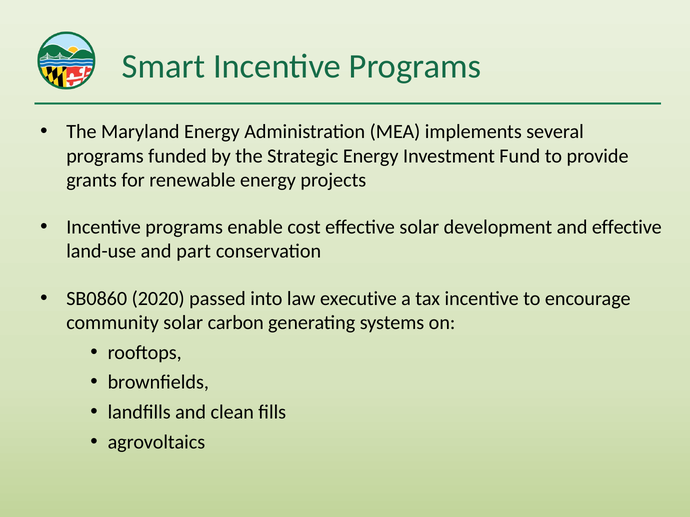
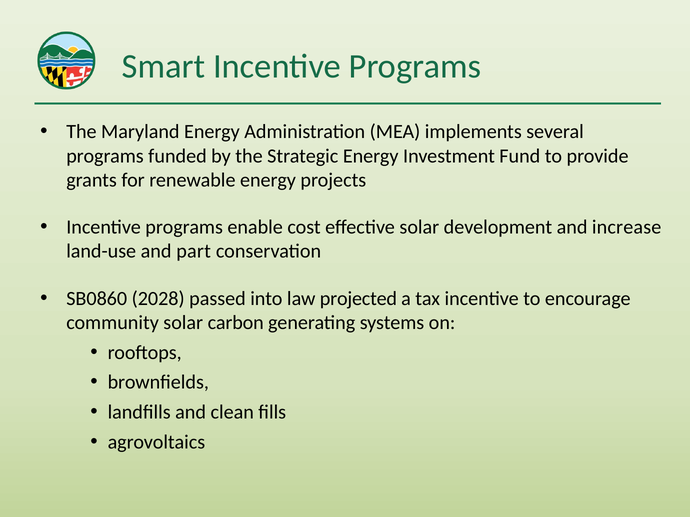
and effective: effective -> increase
2020: 2020 -> 2028
executive: executive -> projected
